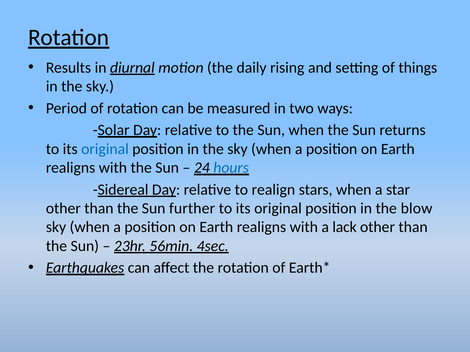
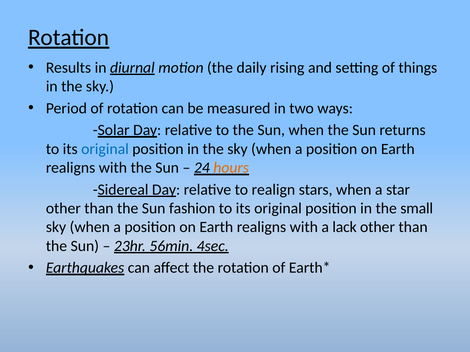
hours colour: blue -> orange
further: further -> fashion
blow: blow -> small
